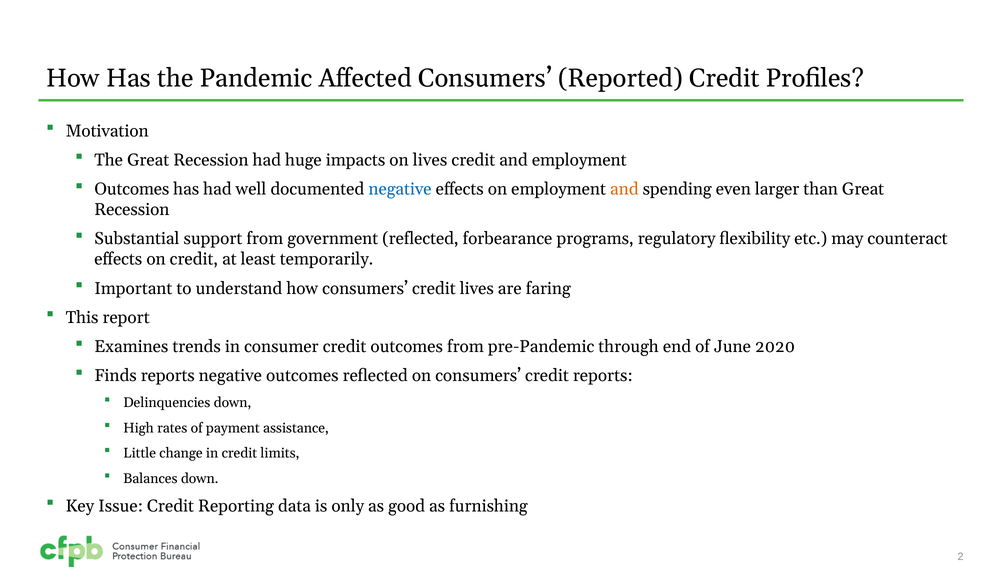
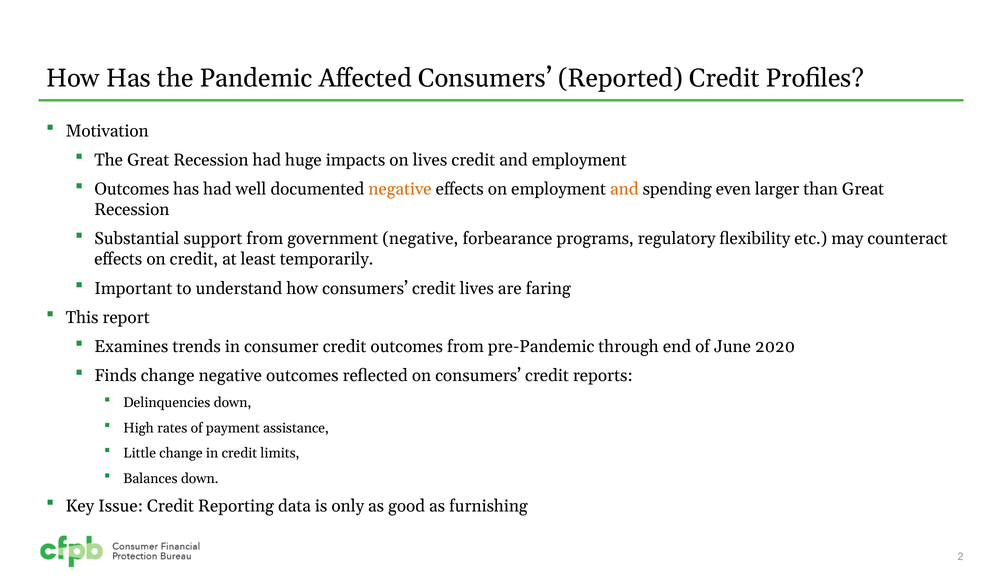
negative at (400, 189) colour: blue -> orange
government reflected: reflected -> negative
Finds reports: reports -> change
